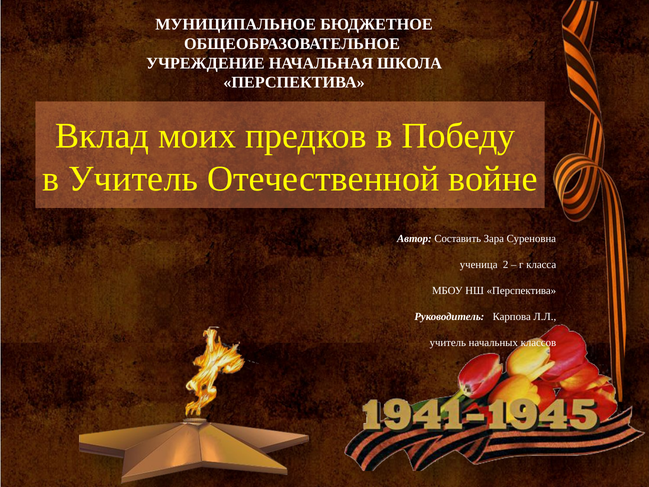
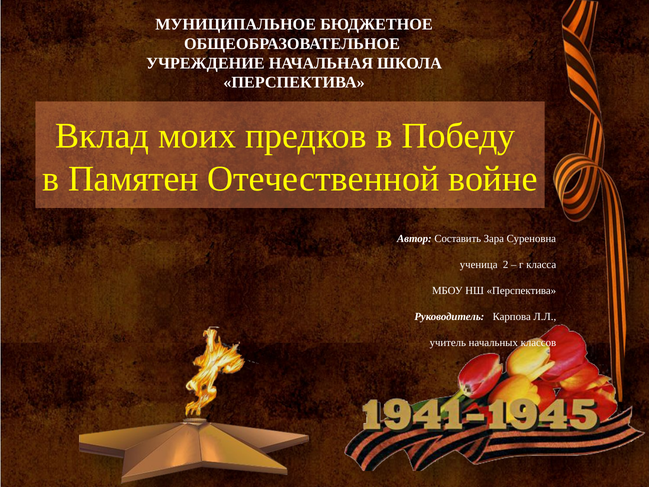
в Учитель: Учитель -> Памятен
